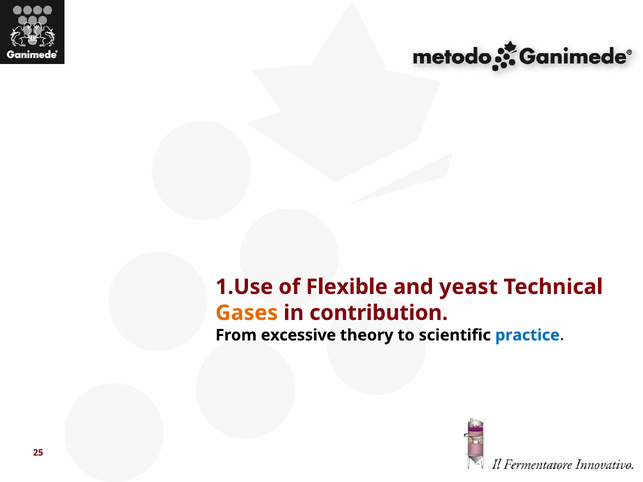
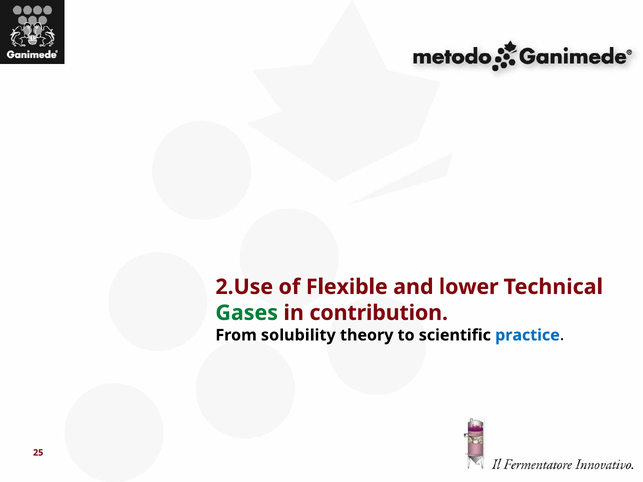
1.Use: 1.Use -> 2.Use
yeast: yeast -> lower
Gases colour: orange -> green
excessive: excessive -> solubility
